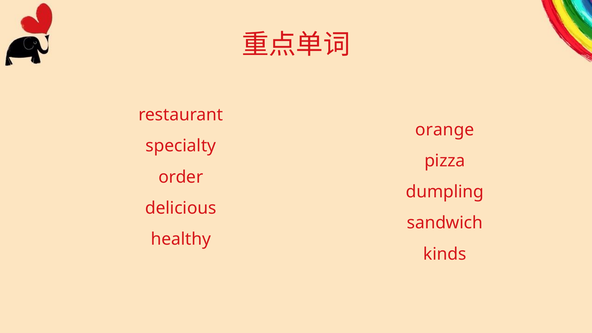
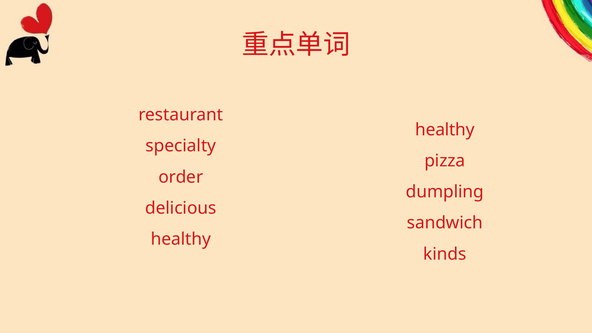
orange at (445, 130): orange -> healthy
